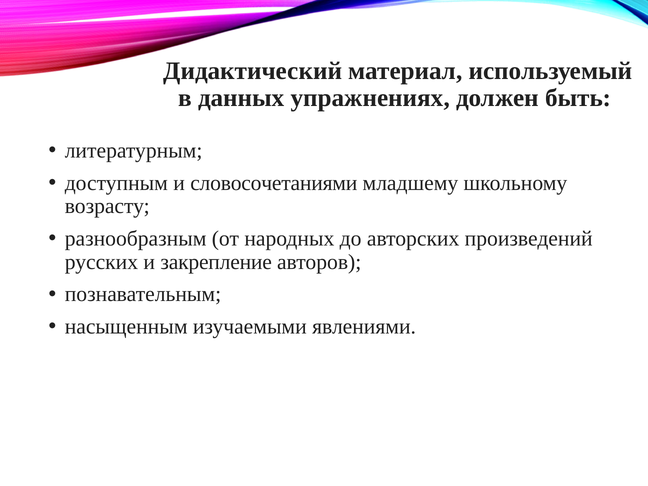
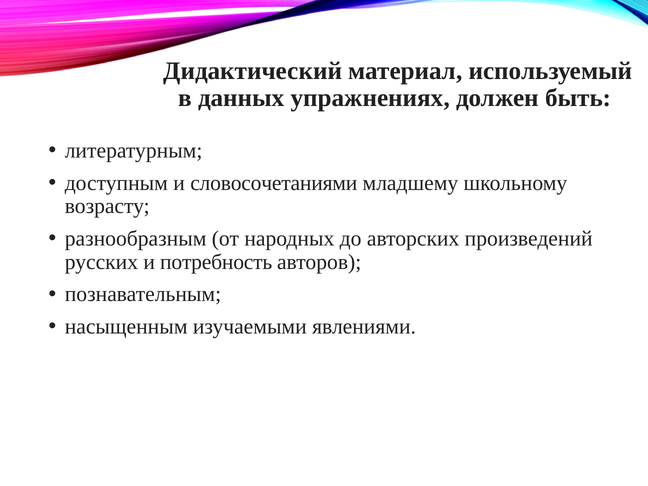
закрепление: закрепление -> потребность
